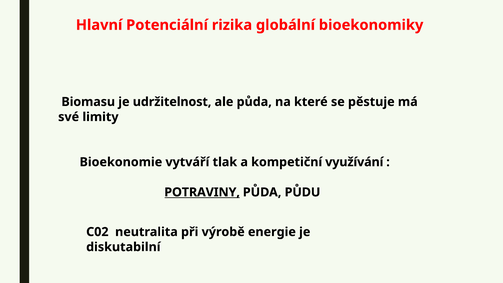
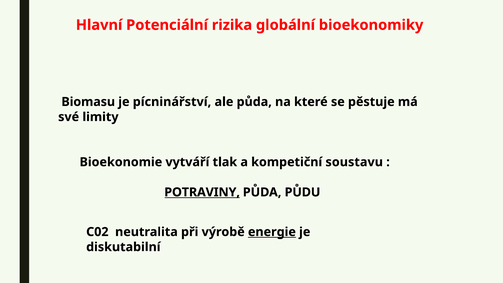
udržitelnost: udržitelnost -> pícninářství
využívání: využívání -> soustavu
energie underline: none -> present
